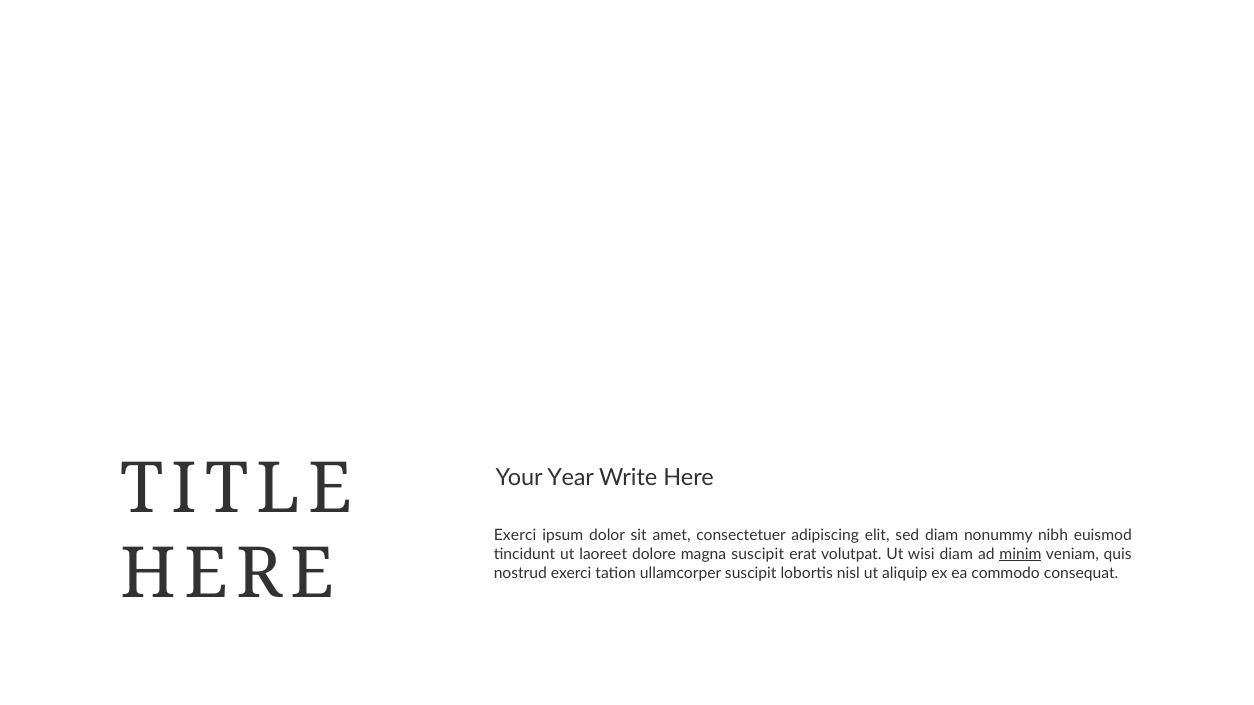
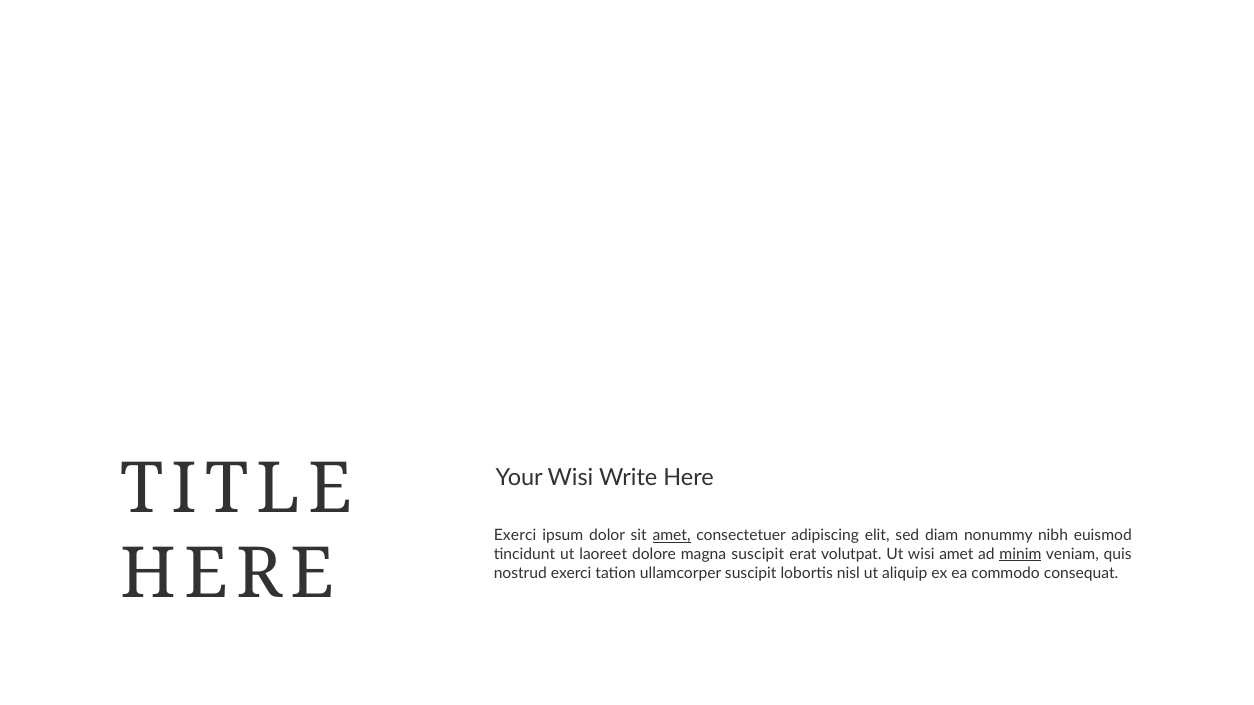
Your Year: Year -> Wisi
amet at (672, 536) underline: none -> present
wisi diam: diam -> amet
